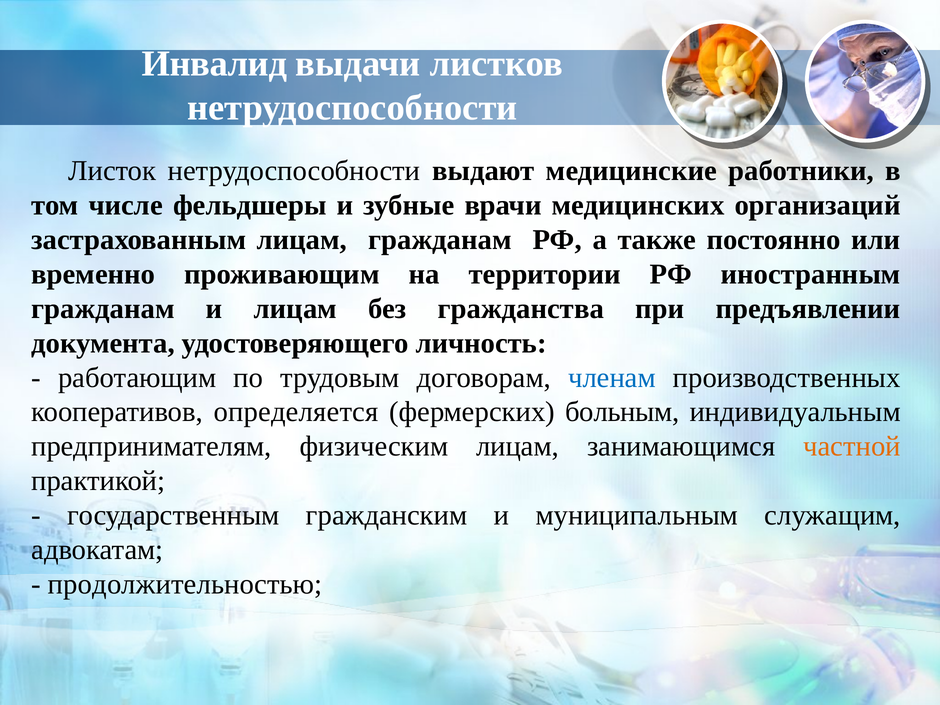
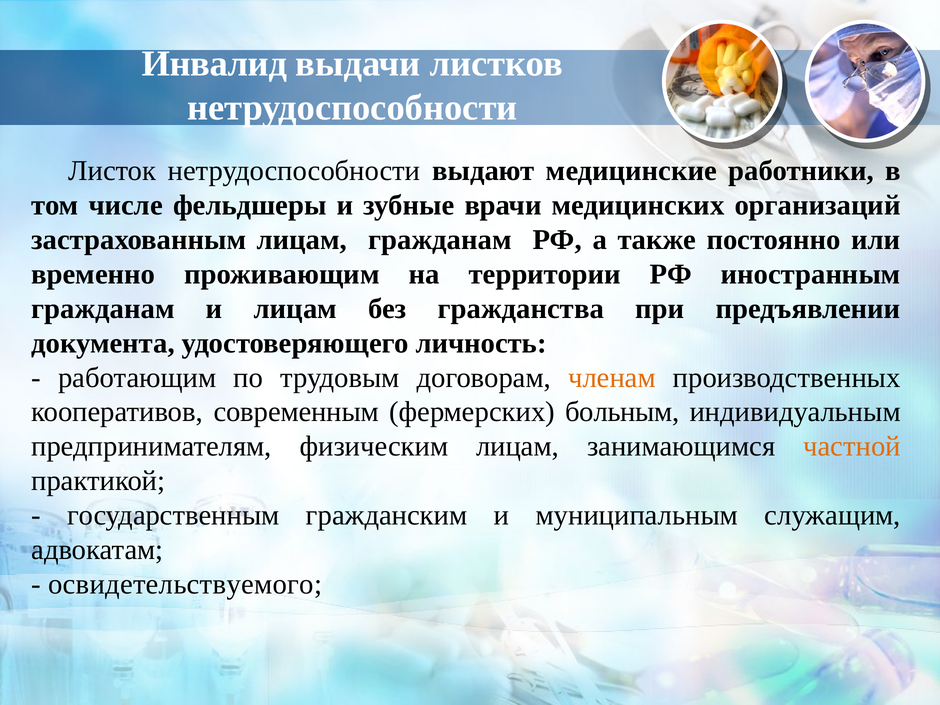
членам colour: blue -> orange
определяется: определяется -> современным
продолжительностью: продолжительностью -> освидетельствуемого
